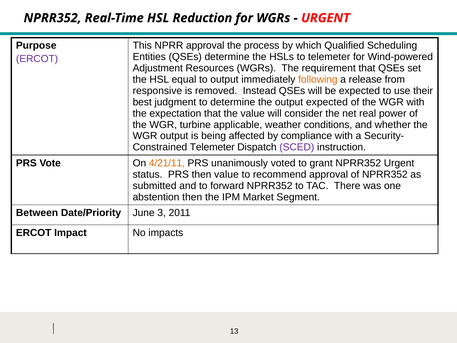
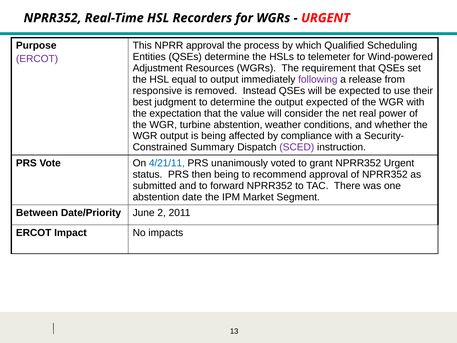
Reduction: Reduction -> Recorders
following colour: orange -> purple
turbine applicable: applicable -> abstention
Telemeter at (212, 147): Telemeter -> Summary
4/21/11 colour: orange -> blue
then value: value -> being
abstention then: then -> date
3: 3 -> 2
